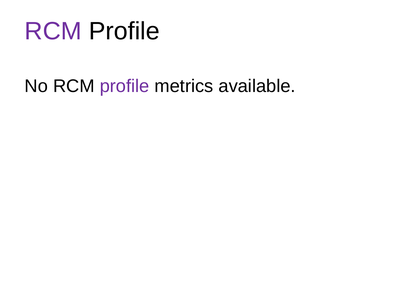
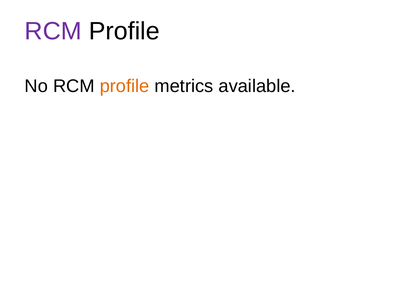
profile at (125, 86) colour: purple -> orange
